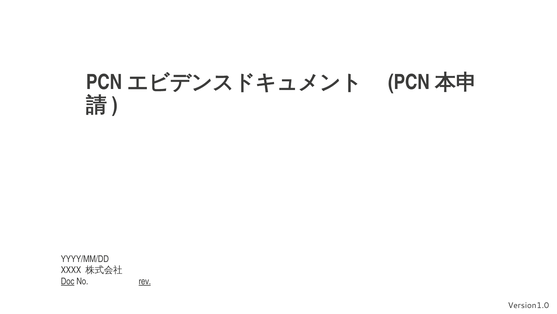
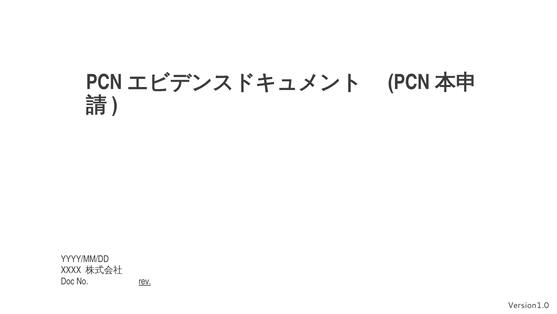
Doc underline: present -> none
